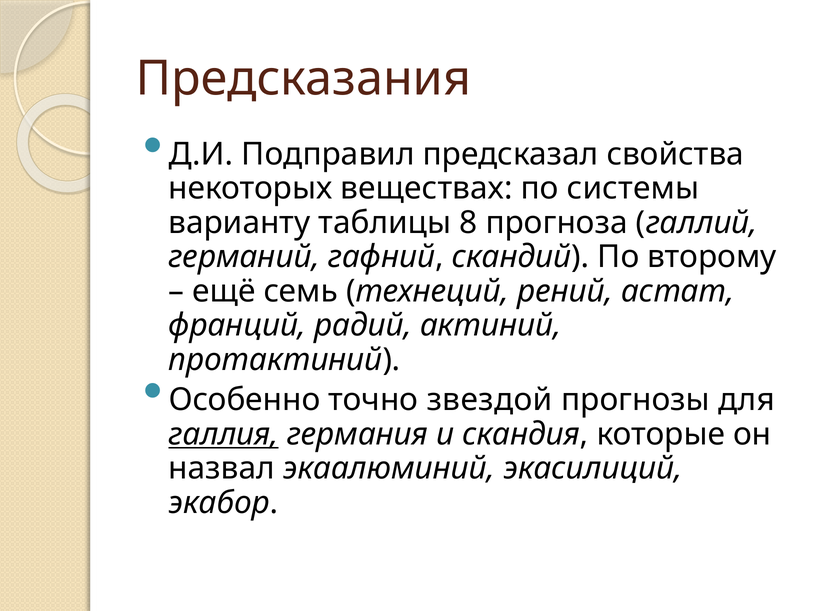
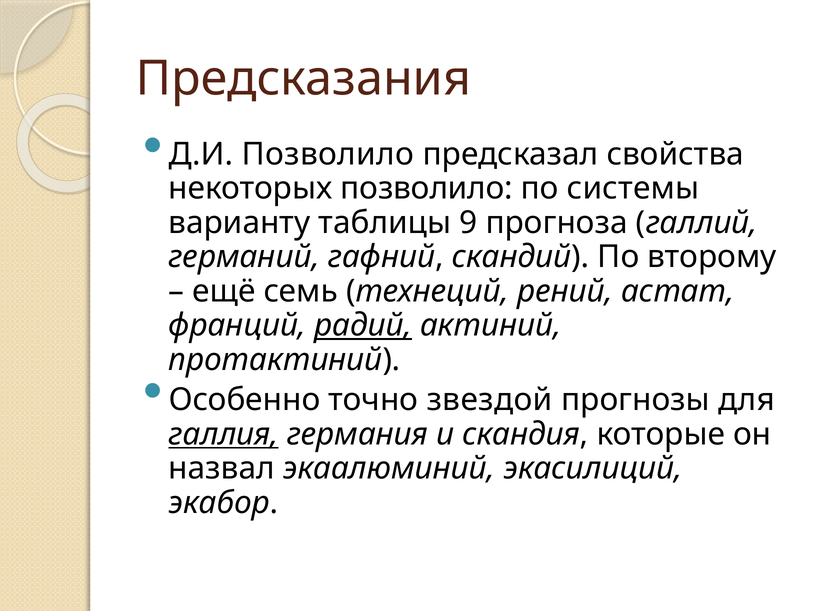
Д.И Подправил: Подправил -> Позволило
некоторых веществах: веществах -> позволило
8: 8 -> 9
радий underline: none -> present
